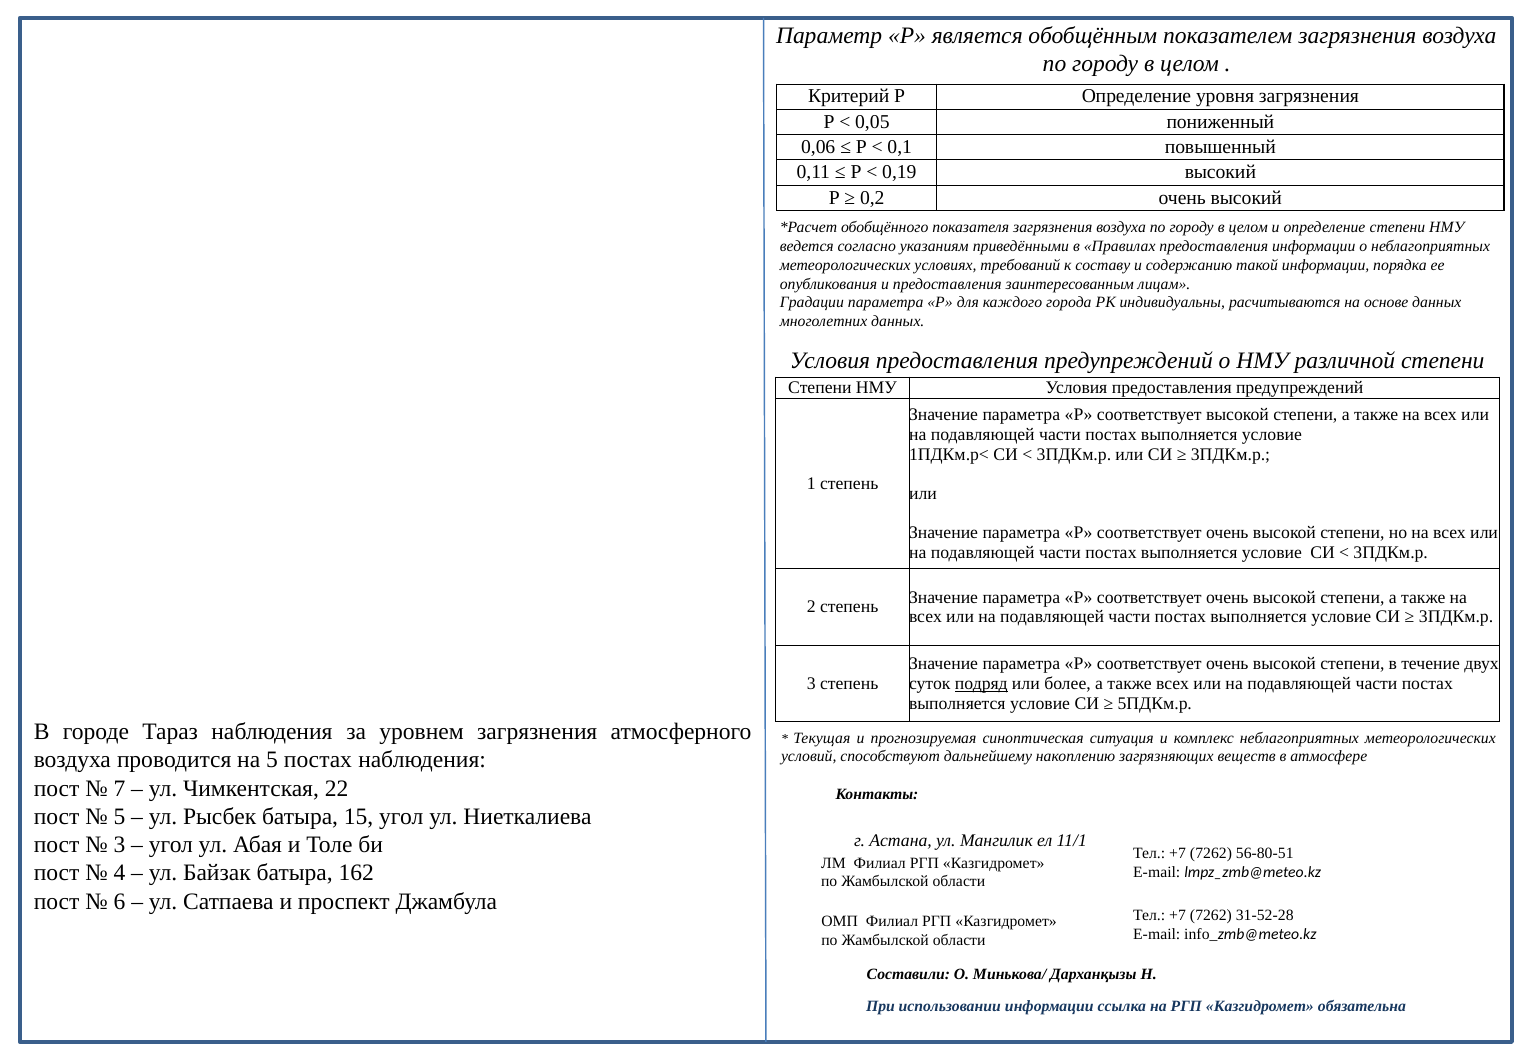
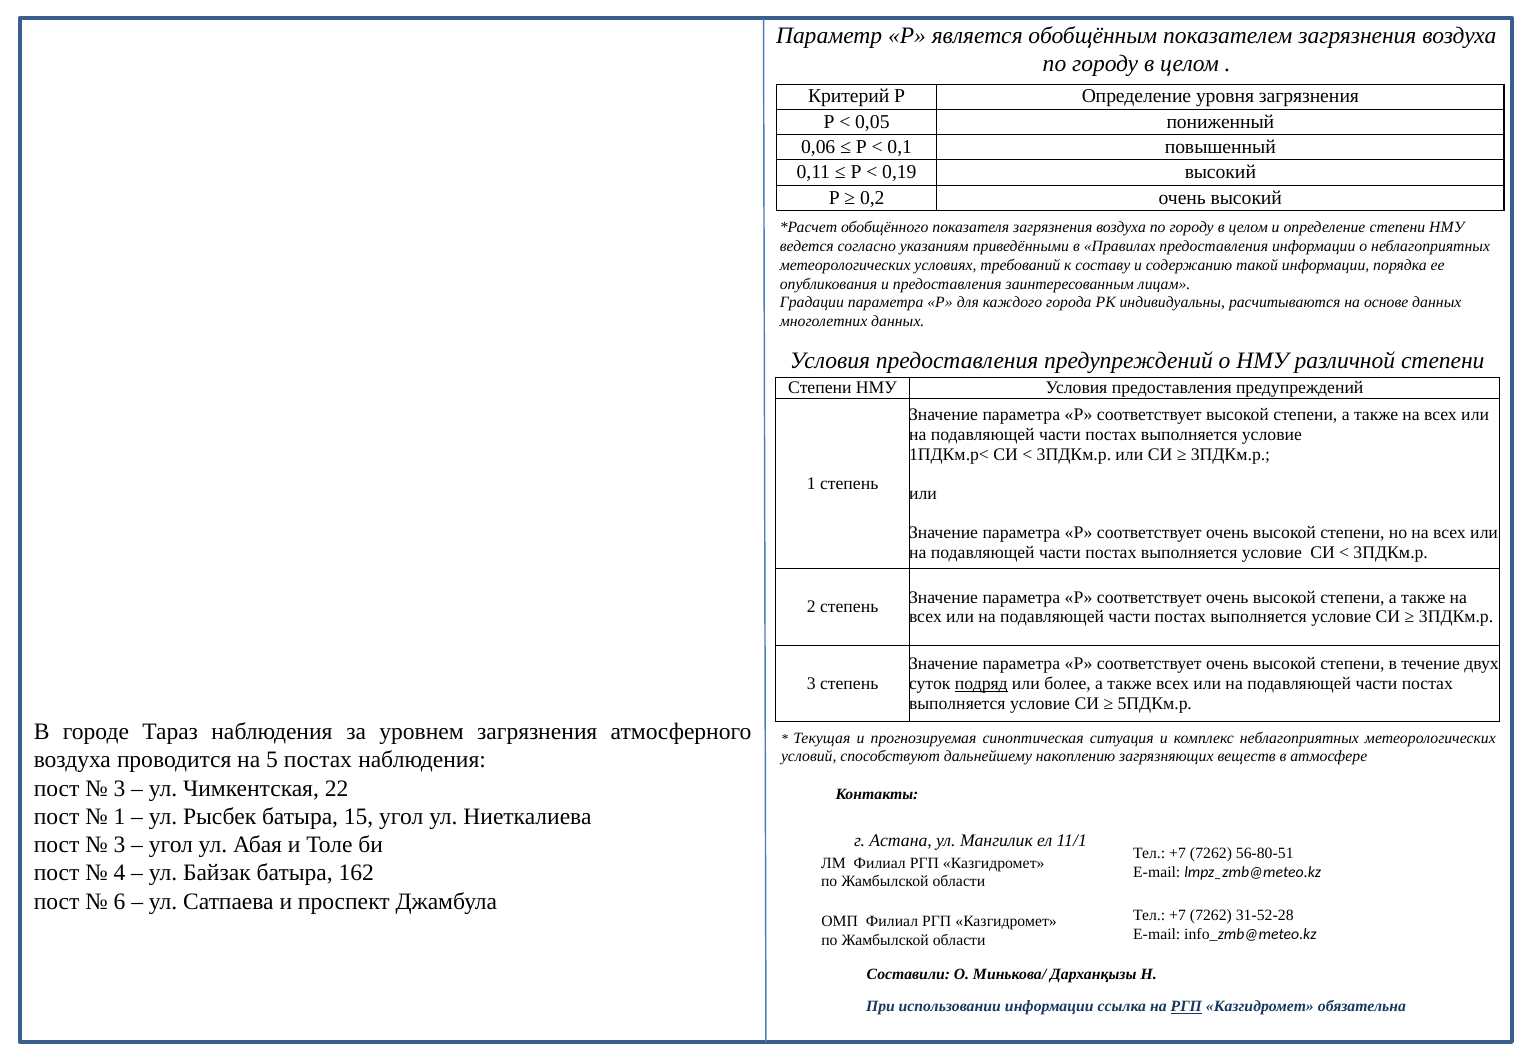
7 at (119, 789): 7 -> 3
5 at (119, 817): 5 -> 1
РГП at (1186, 1007) underline: none -> present
